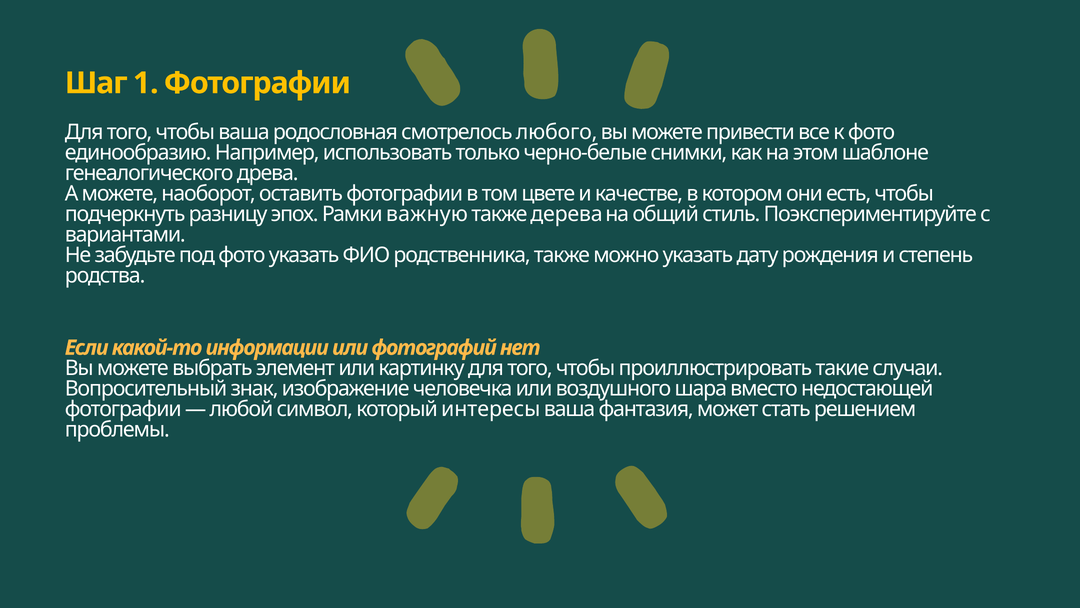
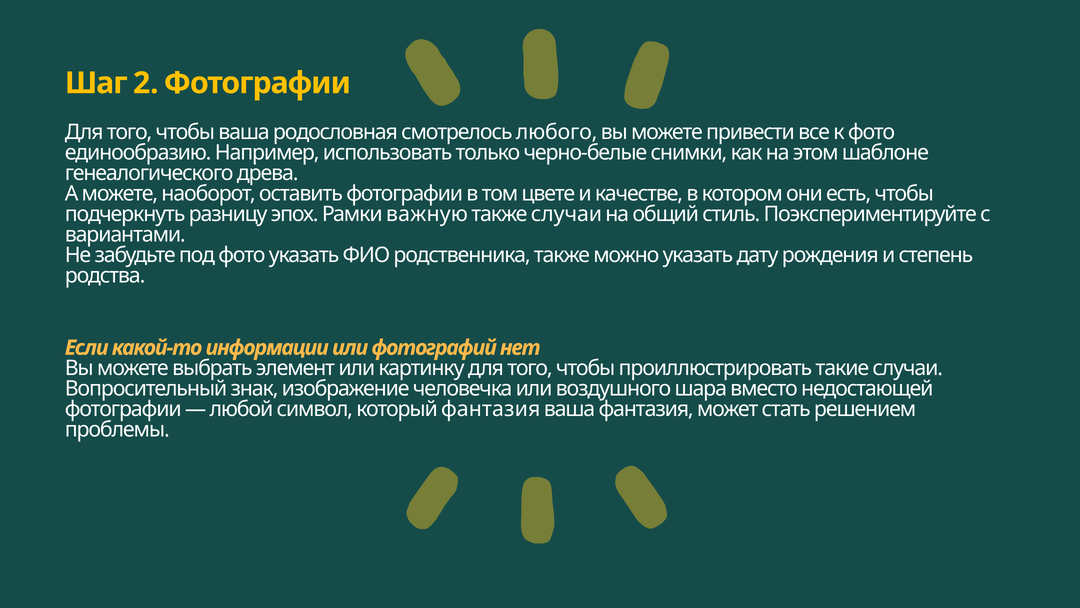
1: 1 -> 2
также дерева: дерева -> случаи
который интересы: интересы -> фантазия
